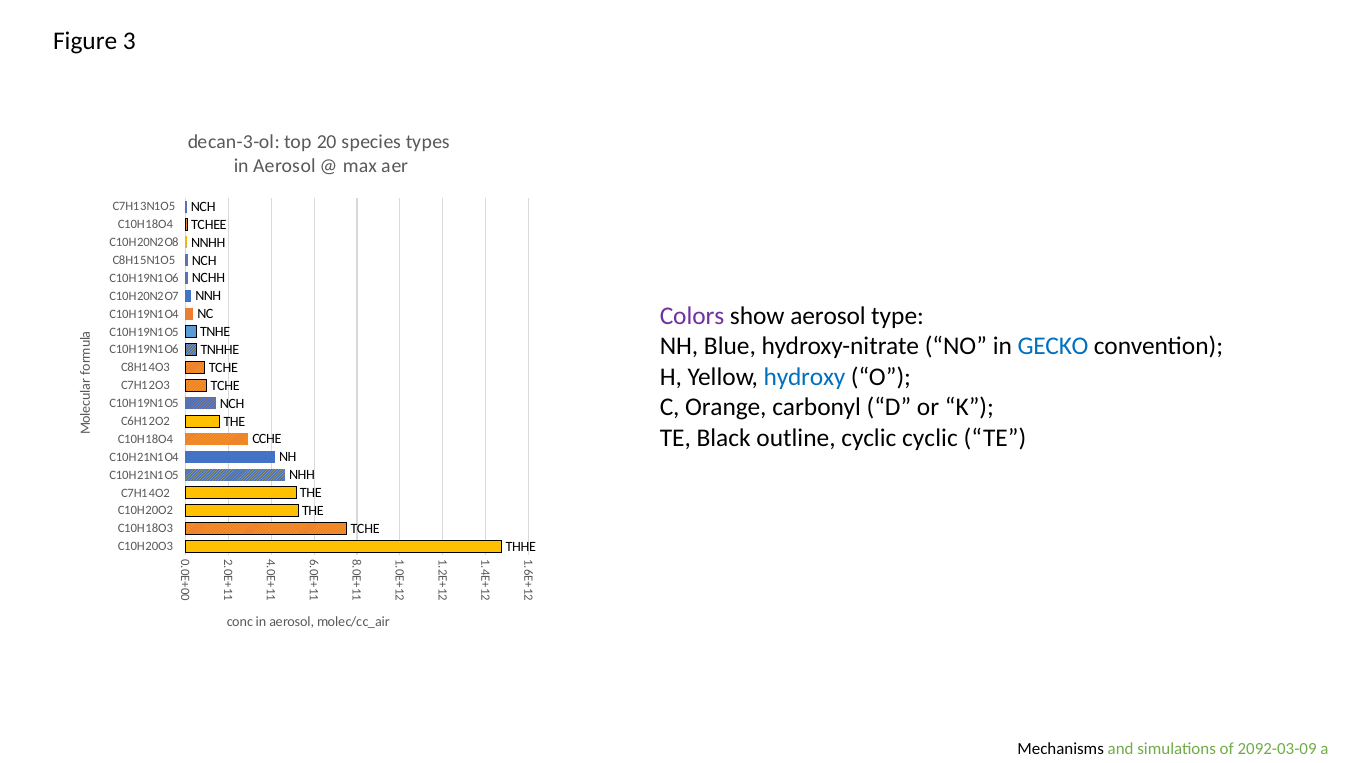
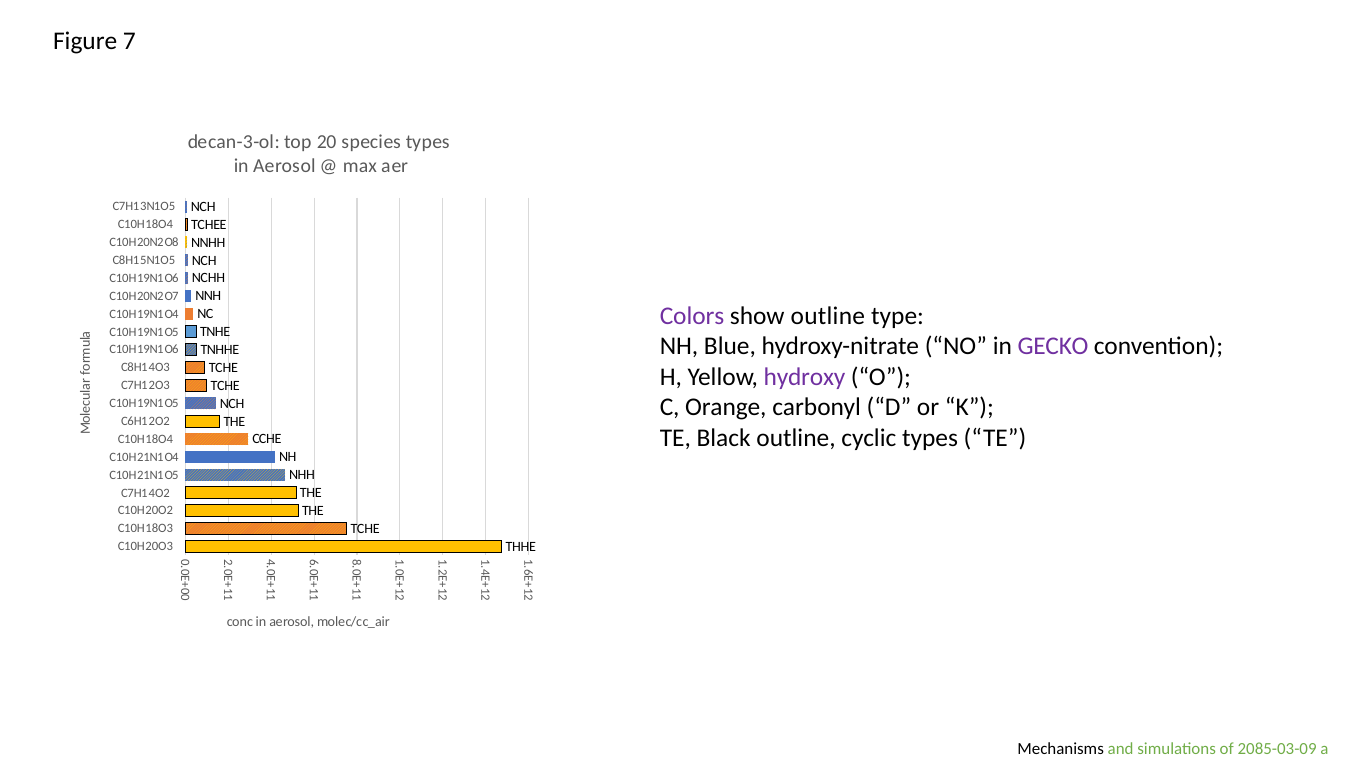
3: 3 -> 7
show aerosol: aerosol -> outline
GECKO colour: blue -> purple
hydroxy colour: blue -> purple
cyclic cyclic: cyclic -> types
2092-03-09: 2092-03-09 -> 2085-03-09
